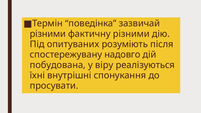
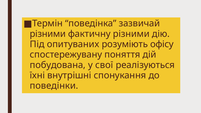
після: після -> офісу
надовго: надовго -> поняття
віру: віру -> свої
просувати: просувати -> поведінки
